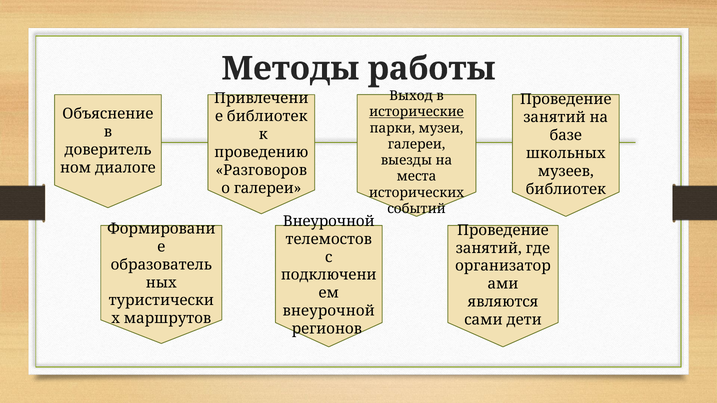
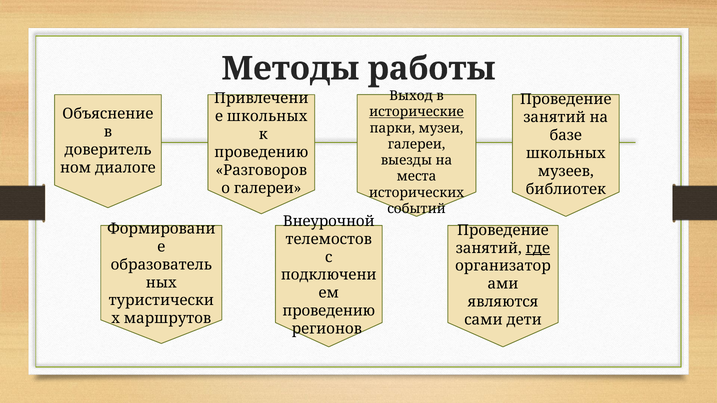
библиотек at (267, 117): библиотек -> школьных
где underline: none -> present
внеурочной at (329, 311): внеурочной -> проведению
